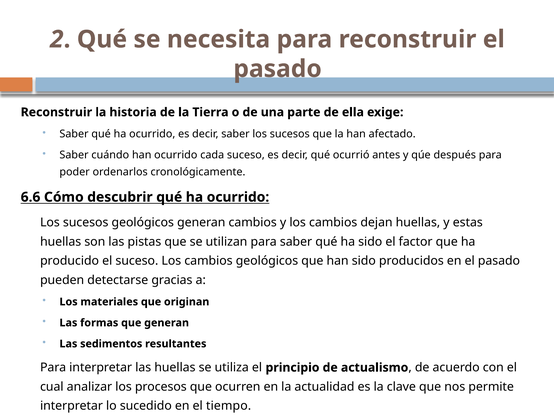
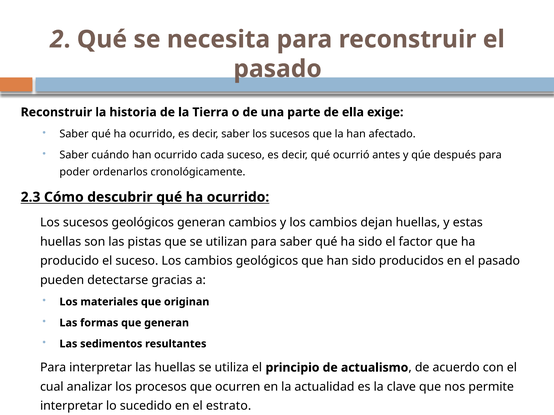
6.6: 6.6 -> 2.3
tiempo: tiempo -> estrato
